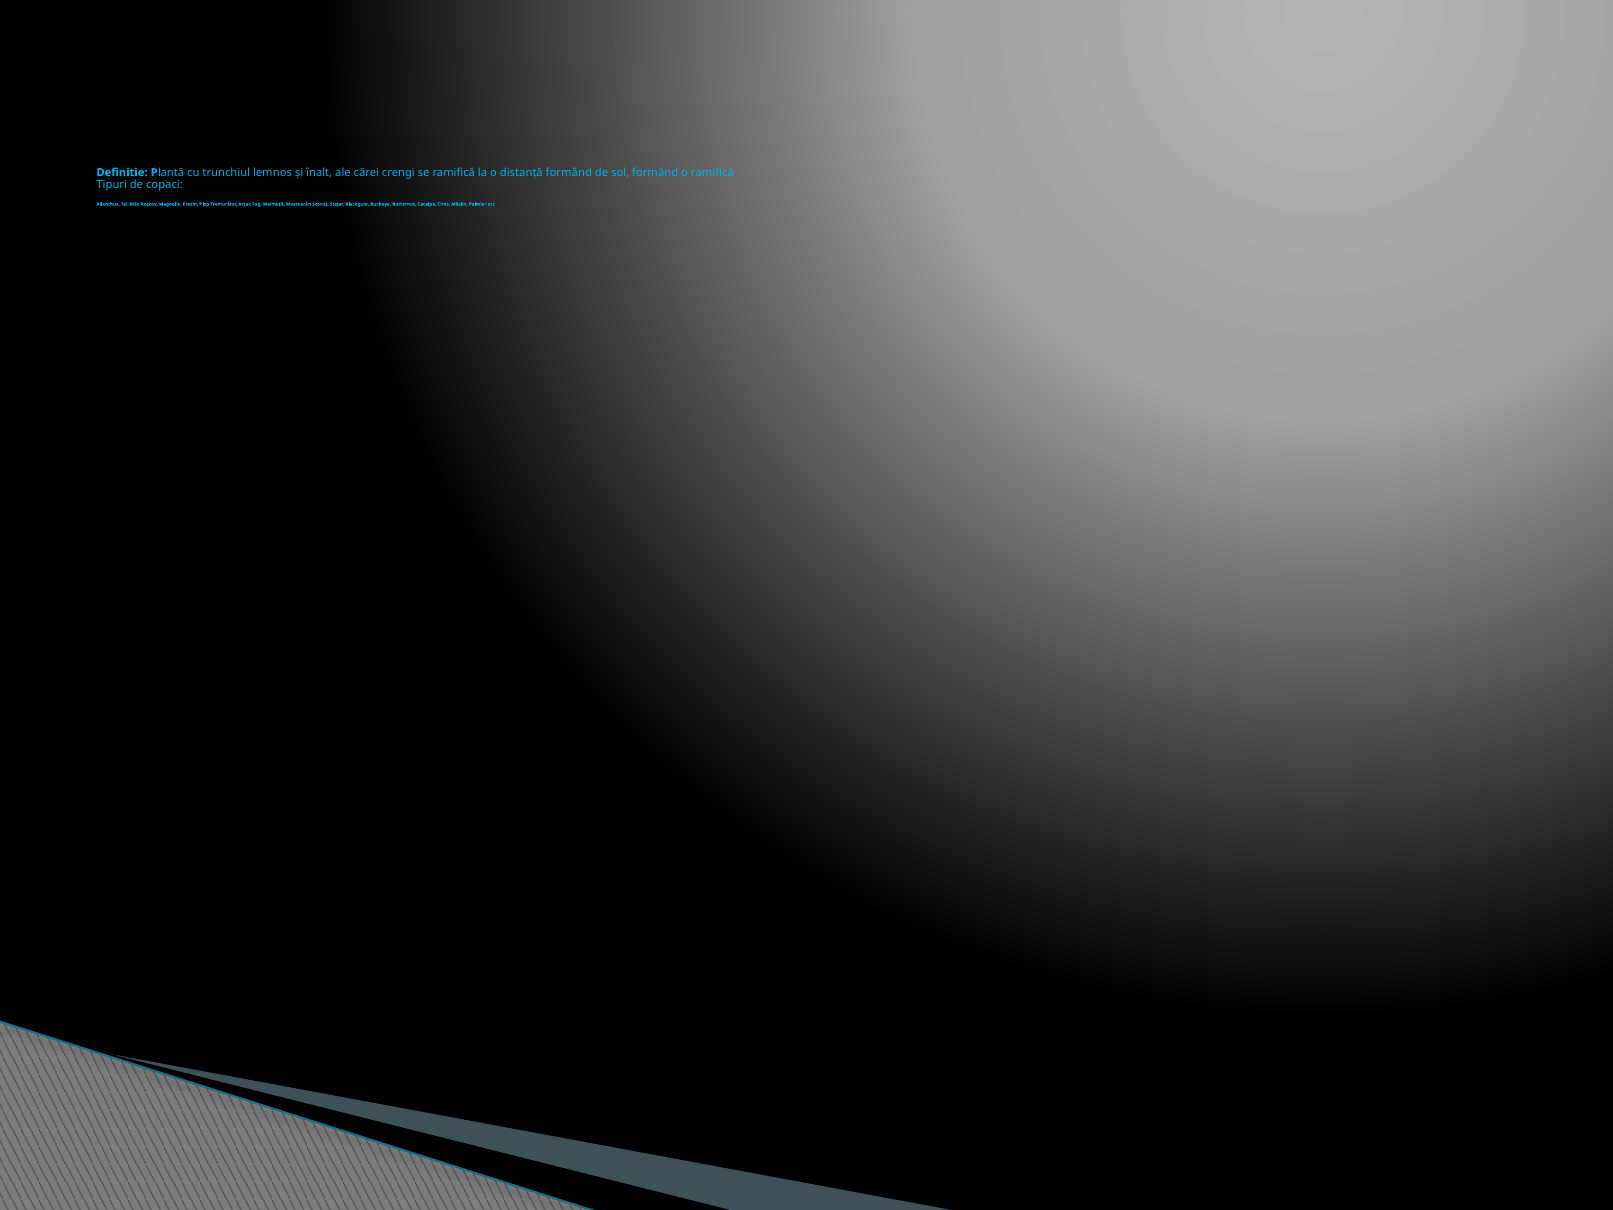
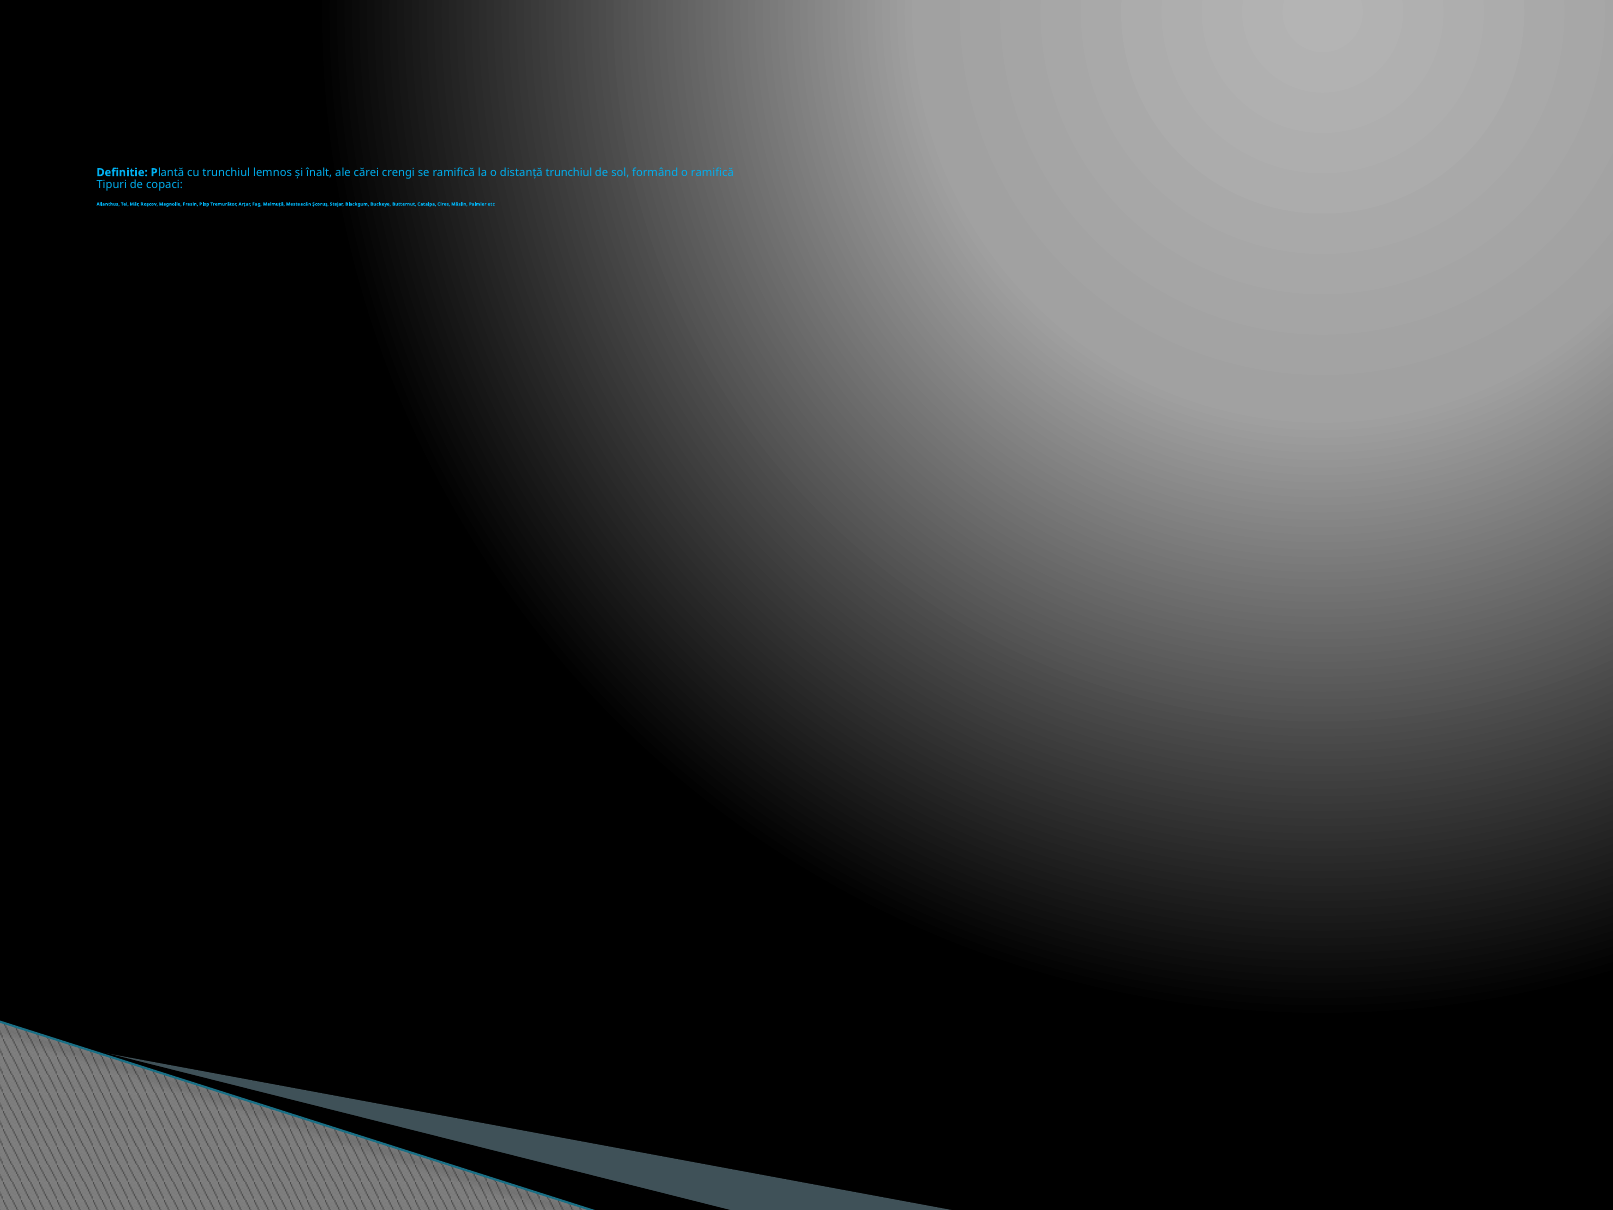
distanță formând: formând -> trunchiul
